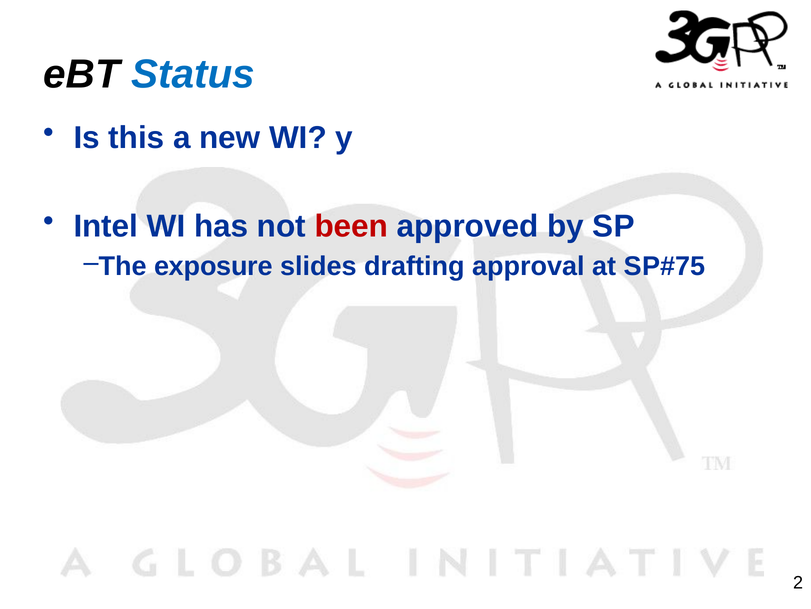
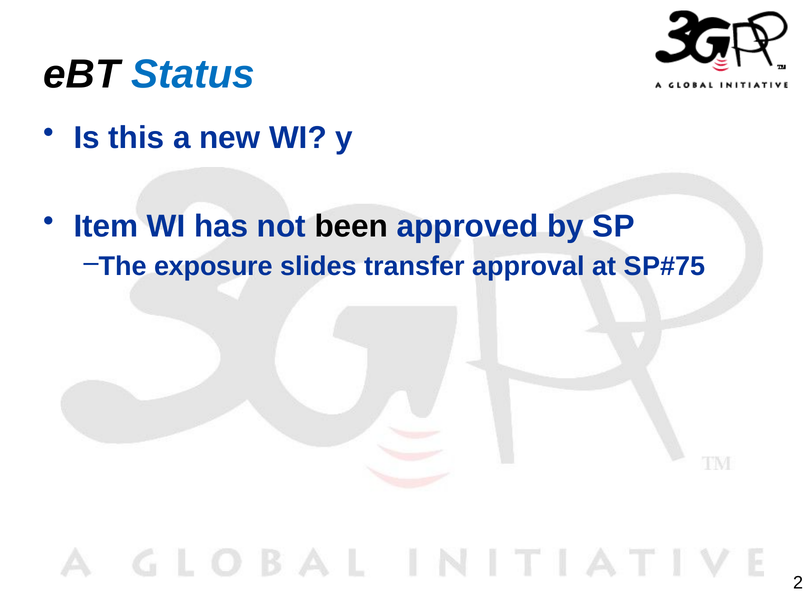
Intel: Intel -> Item
been colour: red -> black
drafting: drafting -> transfer
